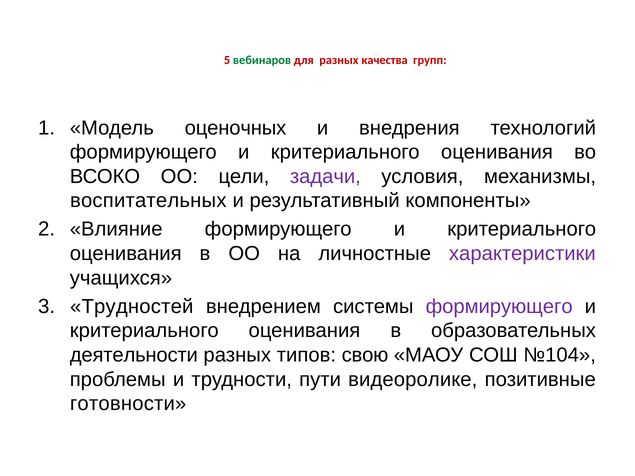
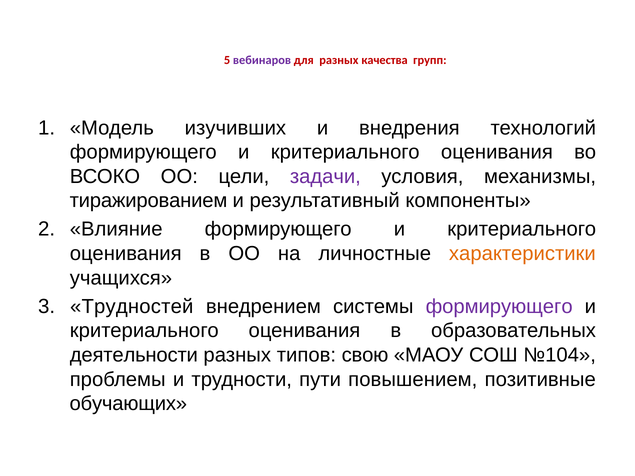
вебинаров colour: green -> purple
оценочных: оценочных -> изучивших
воспитательных: воспитательных -> тиражированием
характеристики colour: purple -> orange
видеоролике: видеоролике -> повышением
готовности: готовности -> обучающих
